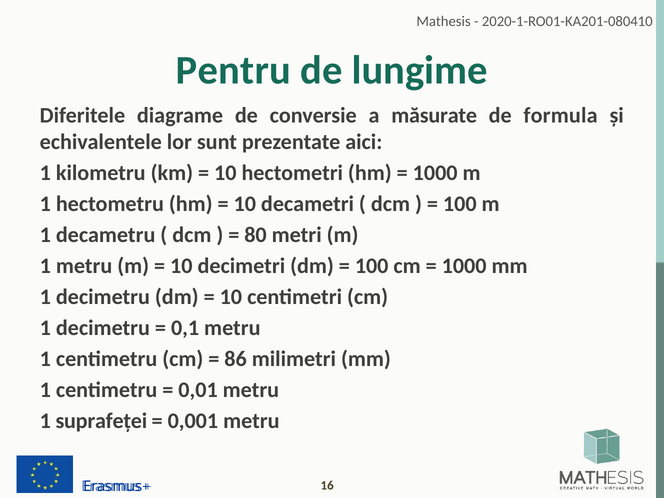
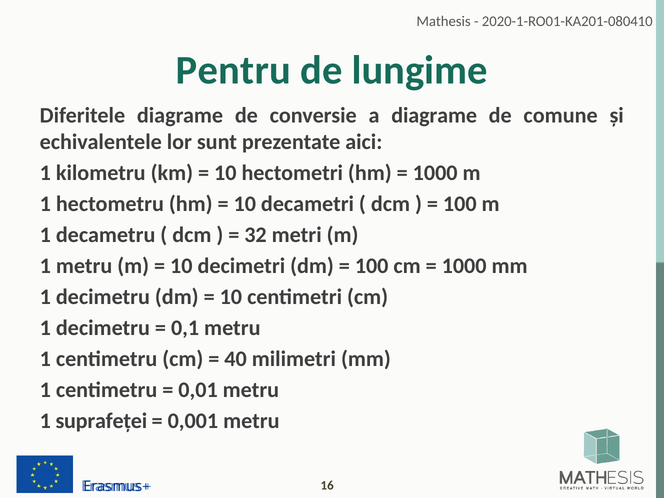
a măsurate: măsurate -> diagrame
formula: formula -> comune
80: 80 -> 32
86: 86 -> 40
